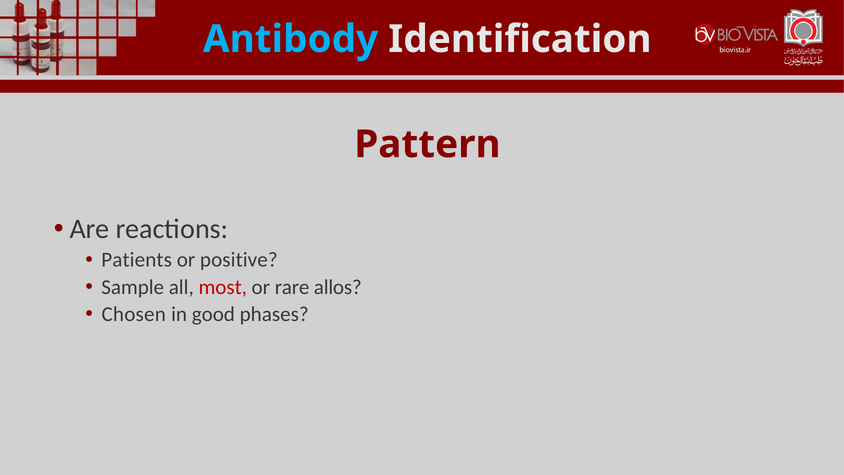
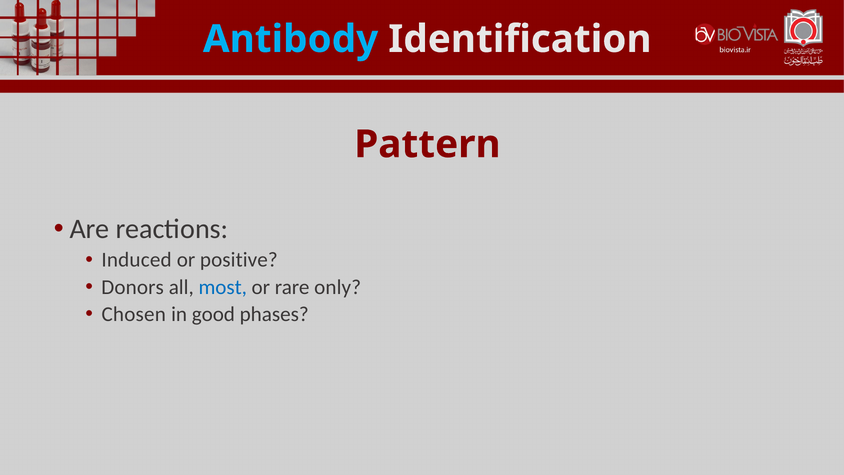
Patients: Patients -> Induced
Sample: Sample -> Donors
most colour: red -> blue
allos: allos -> only
